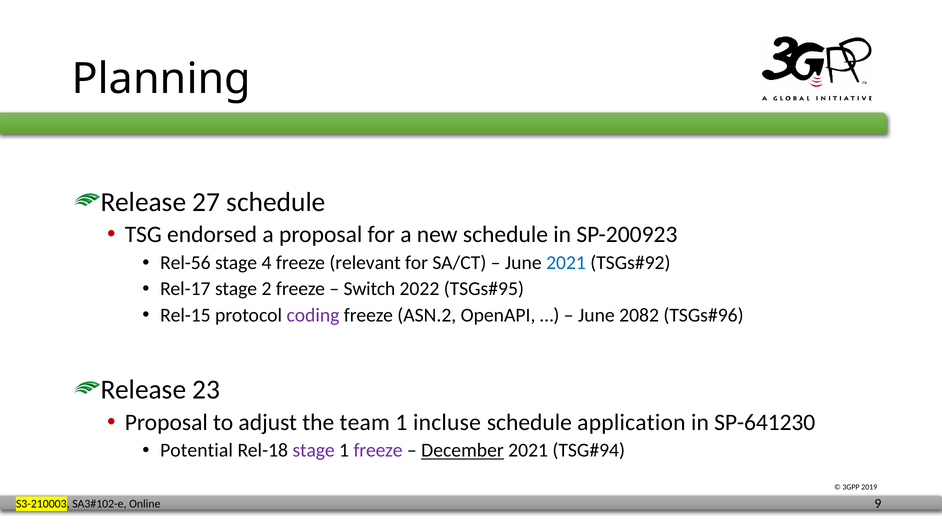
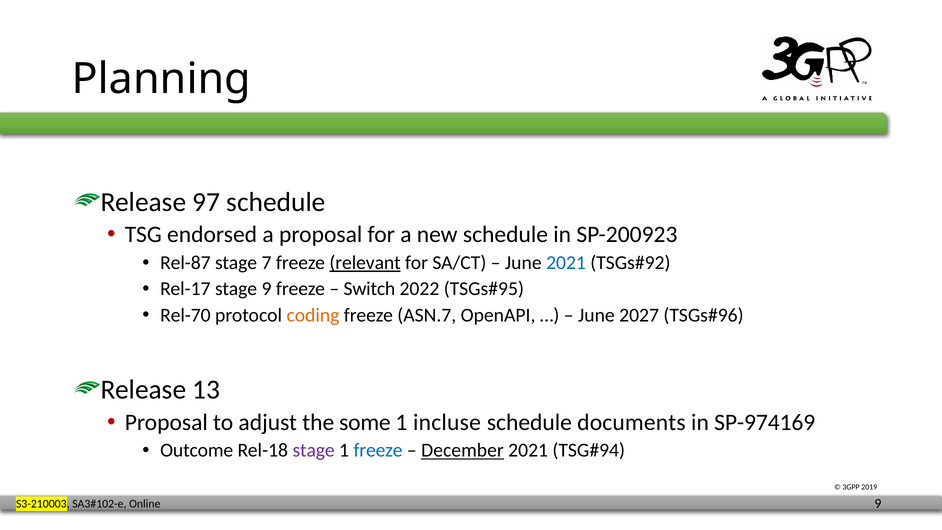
27: 27 -> 97
Rel-56: Rel-56 -> Rel-87
4: 4 -> 7
relevant underline: none -> present
stage 2: 2 -> 9
Rel-15: Rel-15 -> Rel-70
coding colour: purple -> orange
ASN.2: ASN.2 -> ASN.7
2082: 2082 -> 2027
23: 23 -> 13
team: team -> some
application: application -> documents
SP-641230: SP-641230 -> SP-974169
Potential: Potential -> Outcome
freeze at (378, 450) colour: purple -> blue
